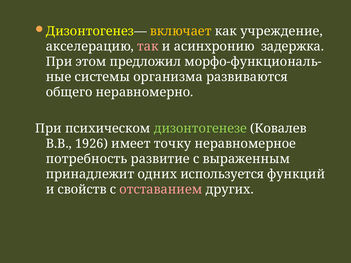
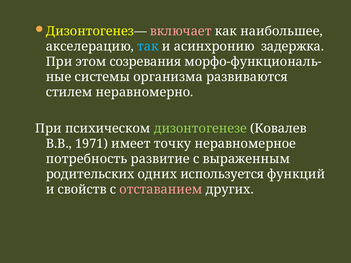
включает colour: yellow -> pink
учреждение: учреждение -> наибольшее
так colour: pink -> light blue
предложил: предложил -> созревания
общего: общего -> стилем
1926: 1926 -> 1971
принадлежит: принадлежит -> родительских
